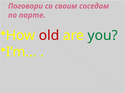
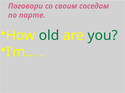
old colour: red -> green
